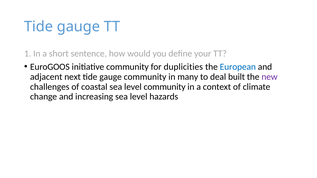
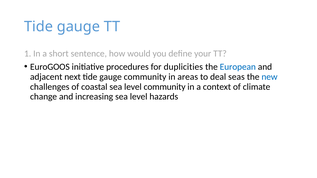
initiative community: community -> procedures
many: many -> areas
built: built -> seas
new colour: purple -> blue
